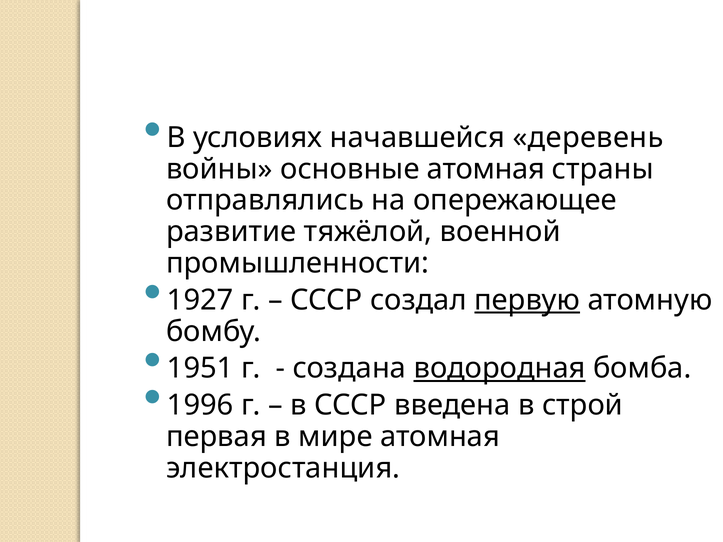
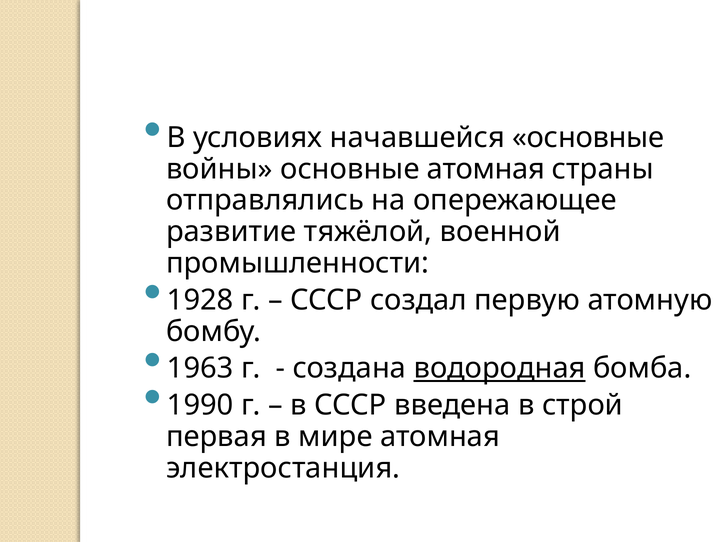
начавшейся деревень: деревень -> основные
1927: 1927 -> 1928
первую underline: present -> none
1951: 1951 -> 1963
1996: 1996 -> 1990
